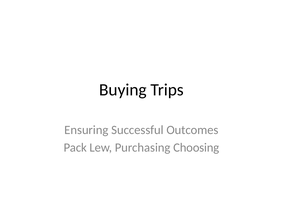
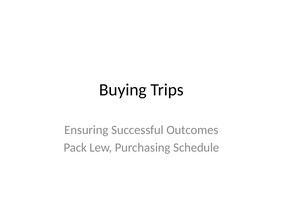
Choosing: Choosing -> Schedule
